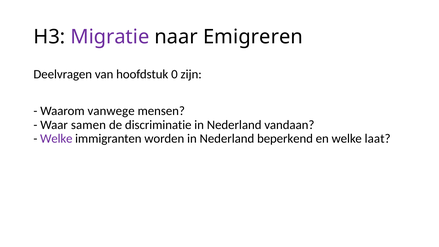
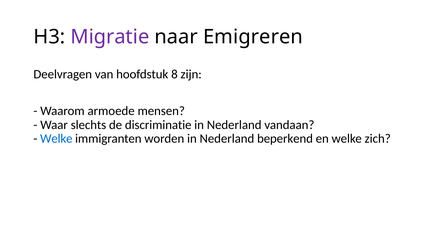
0: 0 -> 8
vanwege: vanwege -> armoede
samen: samen -> slechts
Welke at (56, 139) colour: purple -> blue
laat: laat -> zich
